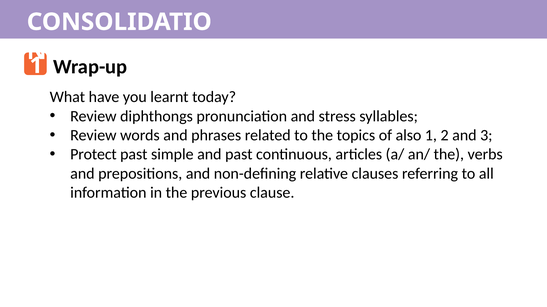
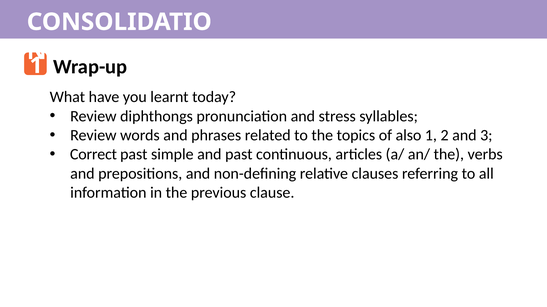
Protect: Protect -> Correct
